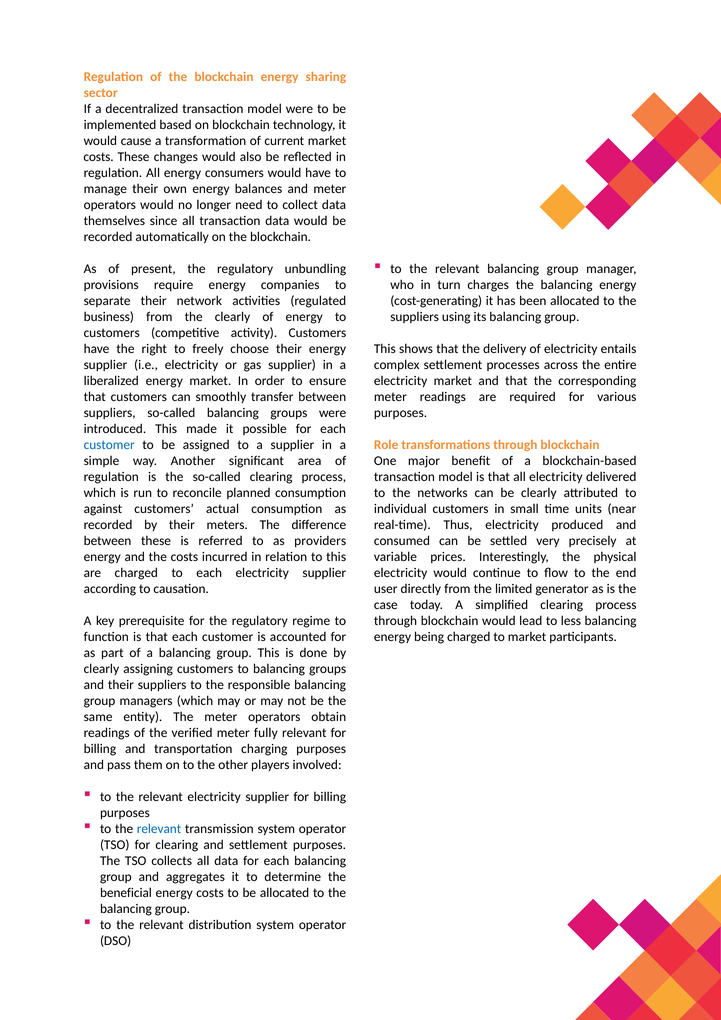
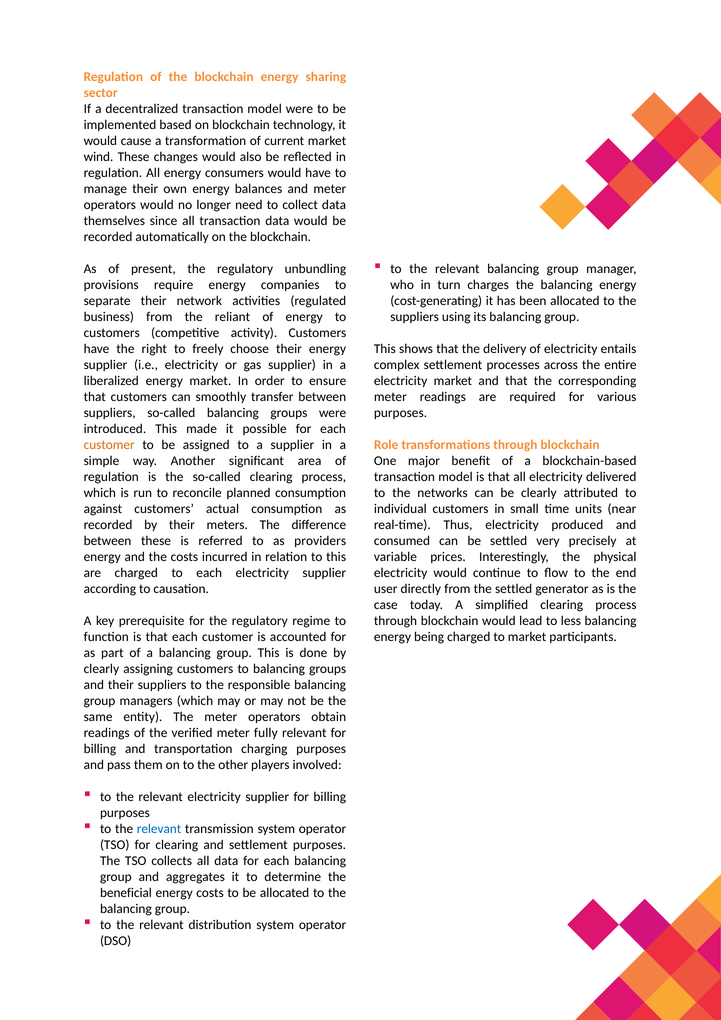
costs at (99, 157): costs -> wind
the clearly: clearly -> reliant
customer at (109, 445) colour: blue -> orange
the limited: limited -> settled
